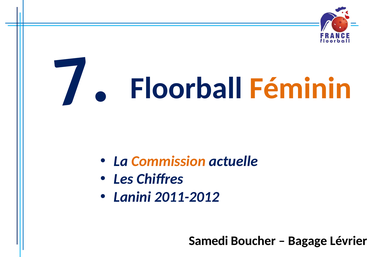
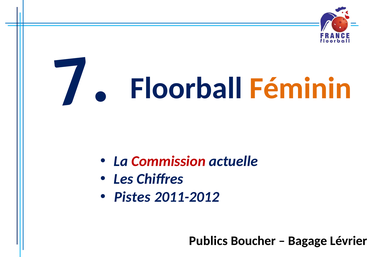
Commission colour: orange -> red
Lanini: Lanini -> Pistes
Samedi: Samedi -> Publics
